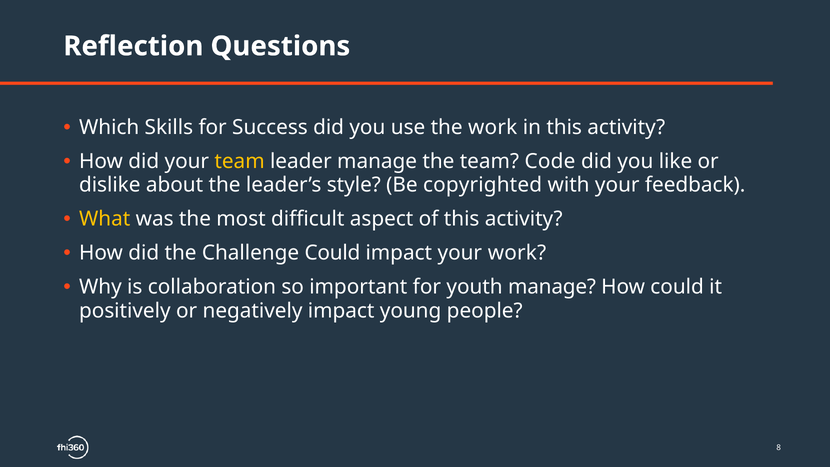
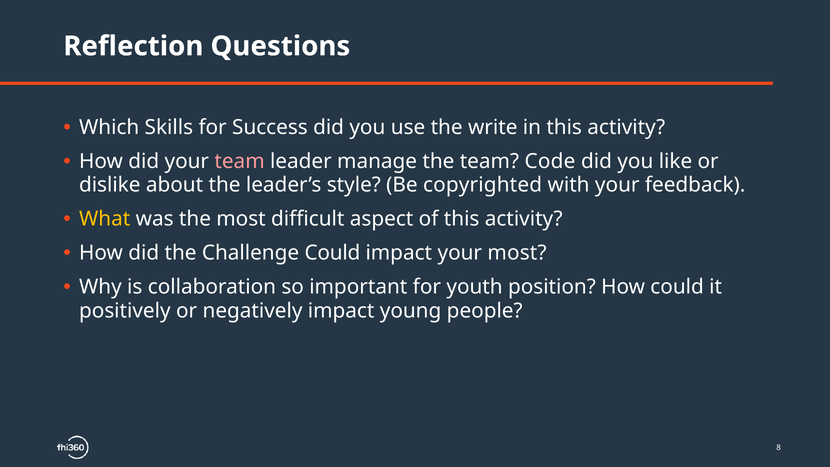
the work: work -> write
team at (240, 161) colour: yellow -> pink
your work: work -> most
youth manage: manage -> position
